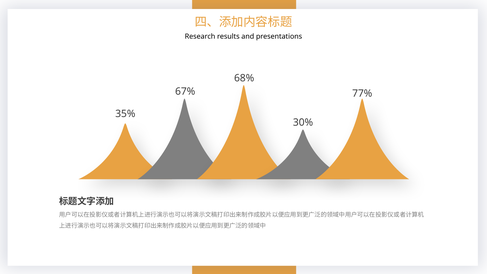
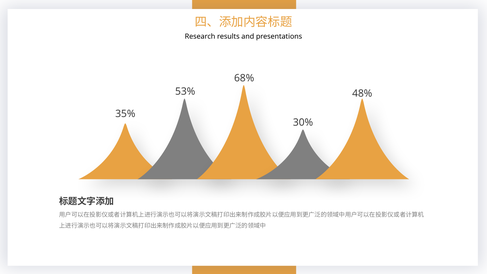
67%: 67% -> 53%
77%: 77% -> 48%
